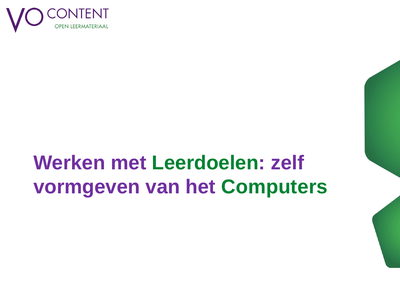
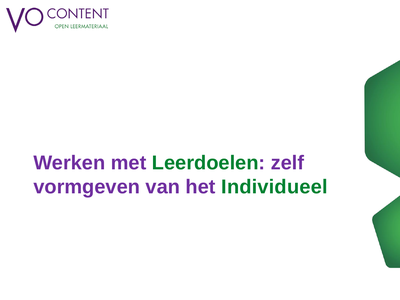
Computers: Computers -> Individueel
